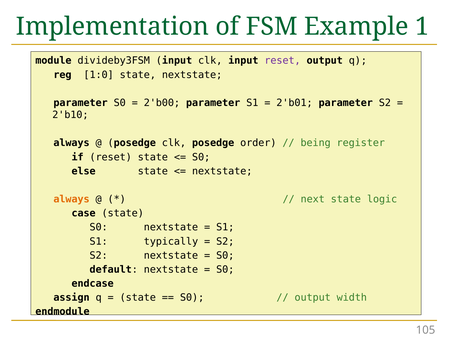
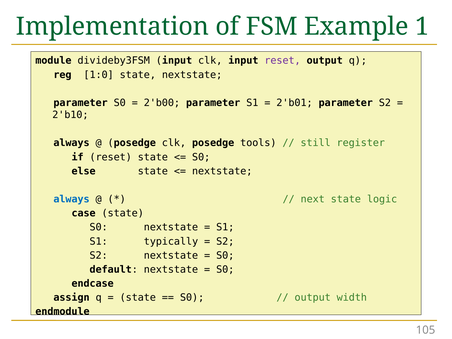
order: order -> tools
being: being -> still
always at (72, 199) colour: orange -> blue
